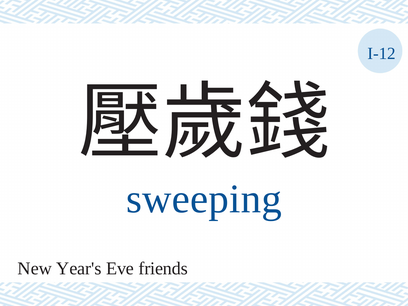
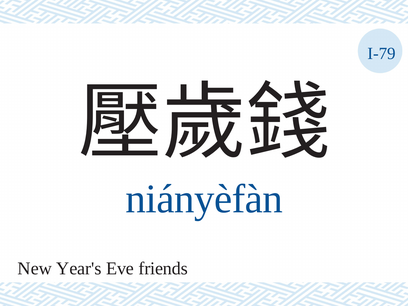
I-12: I-12 -> I-79
sweeping: sweeping -> niányèfàn
